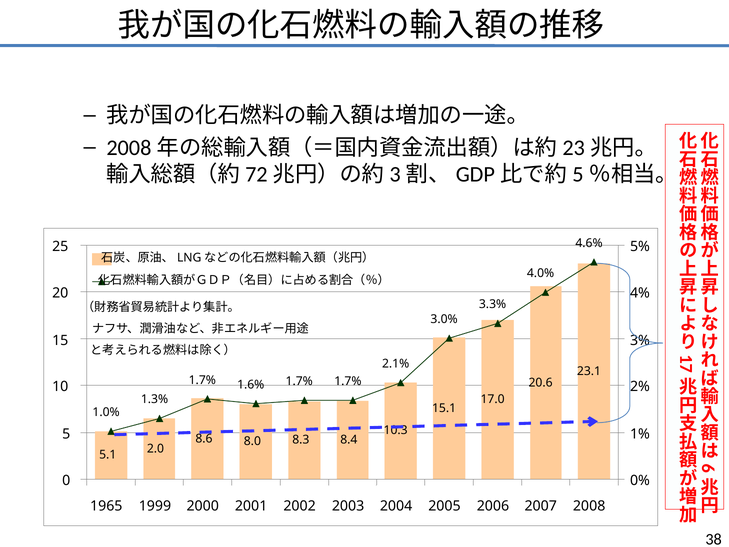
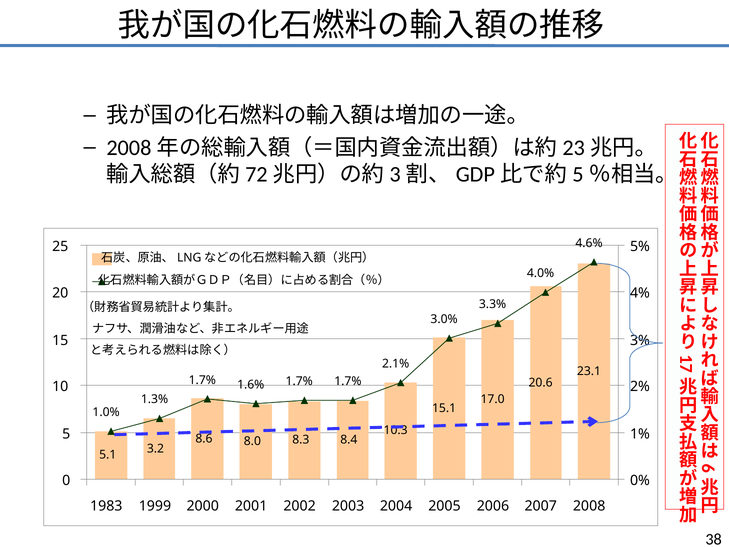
2.0: 2.0 -> 3.2
1965: 1965 -> 1983
